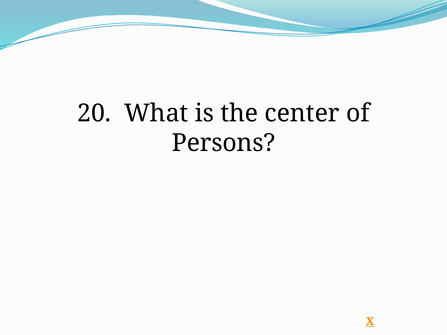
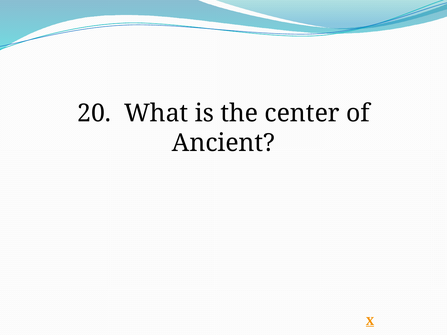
Persons: Persons -> Ancient
